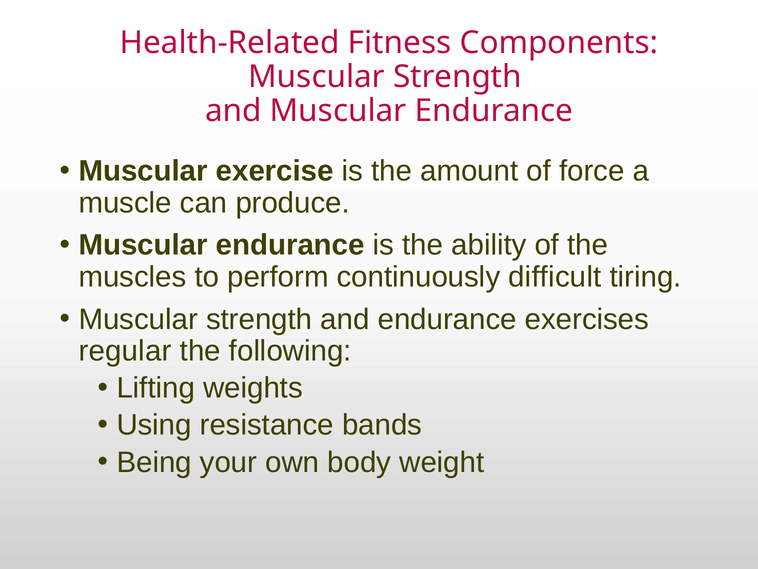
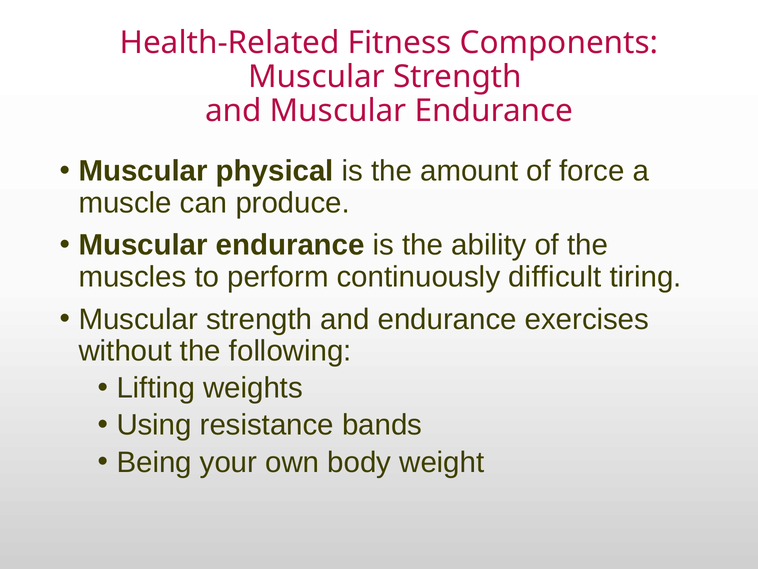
exercise: exercise -> physical
regular: regular -> without
